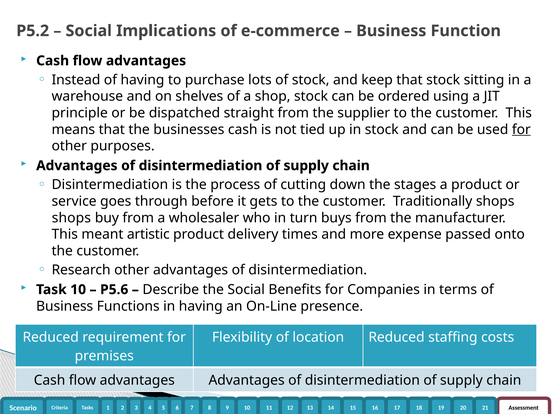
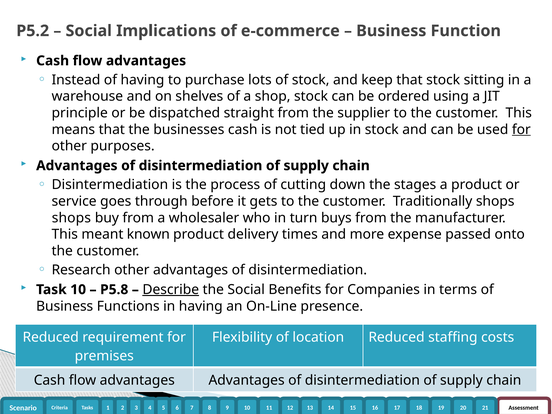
artistic: artistic -> known
P5.6: P5.6 -> P5.8
Describe underline: none -> present
